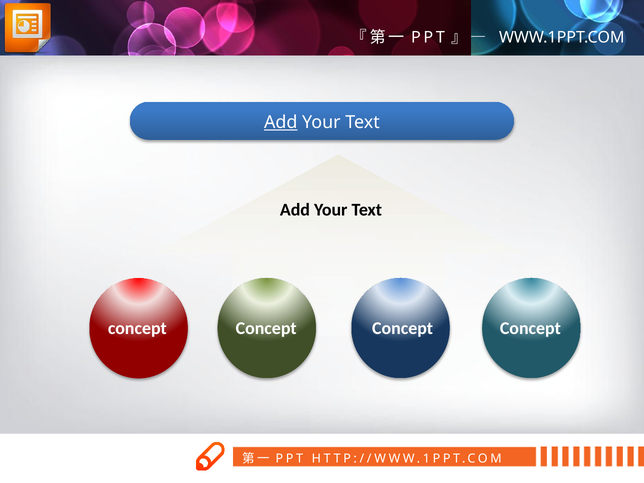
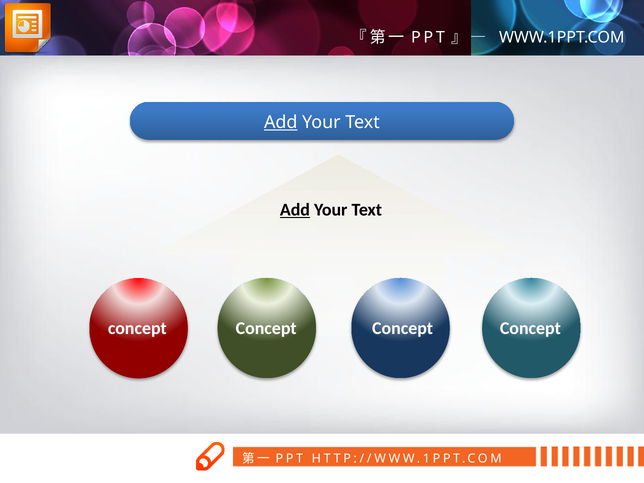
Add at (295, 210) underline: none -> present
